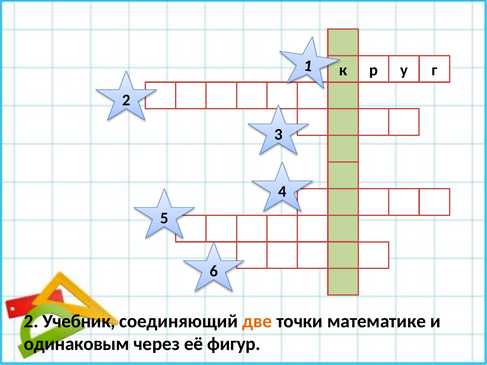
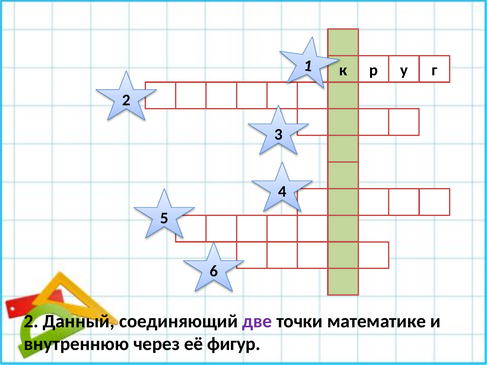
Учебник: Учебник -> Данный
две colour: orange -> purple
одинаковым: одинаковым -> внутреннюю
